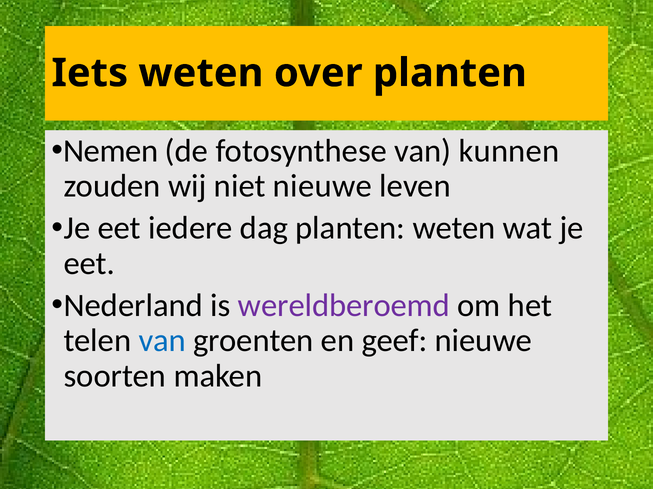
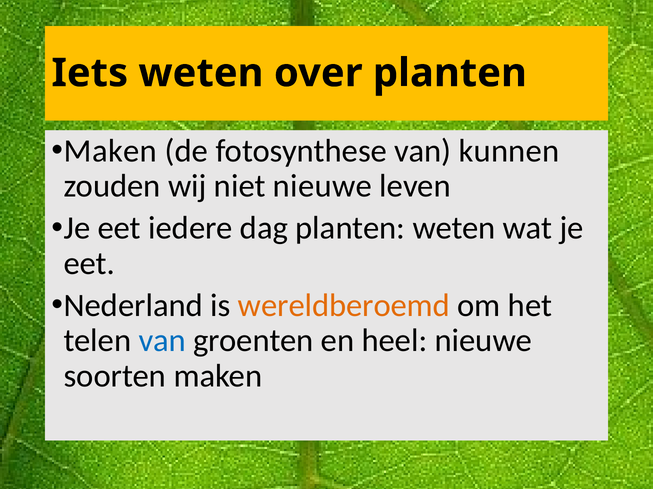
Nemen at (111, 151): Nemen -> Maken
wereldberoemd colour: purple -> orange
geef: geef -> heel
